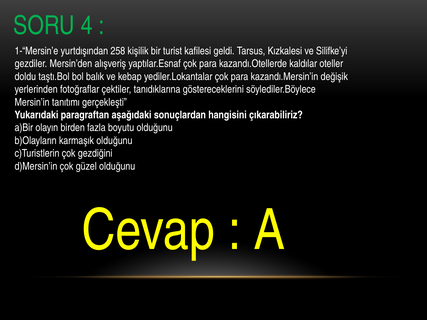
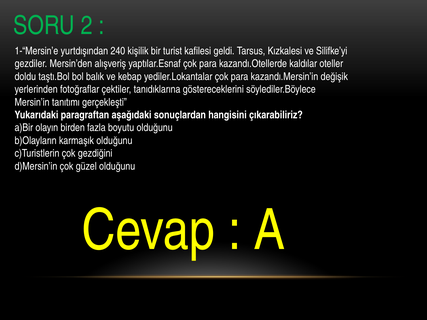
4: 4 -> 2
258: 258 -> 240
